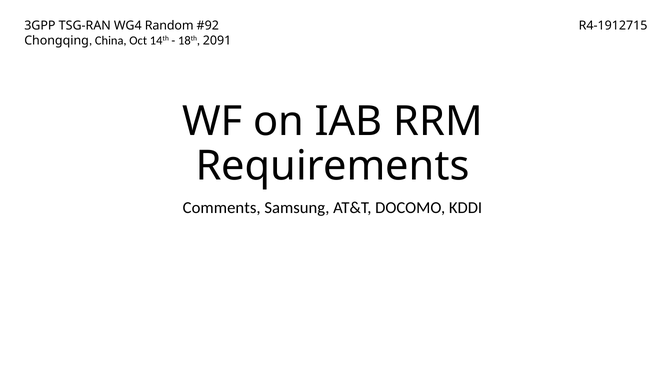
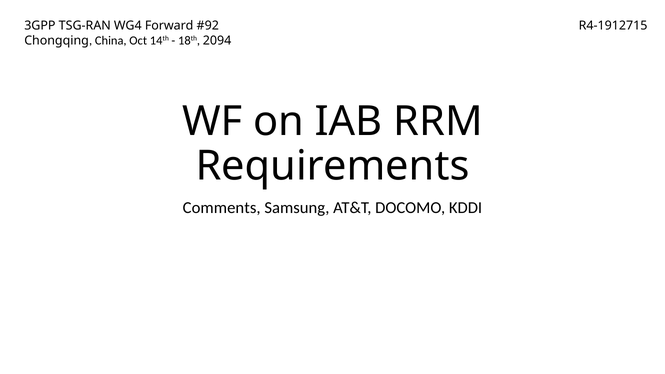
Random: Random -> Forward
2091: 2091 -> 2094
